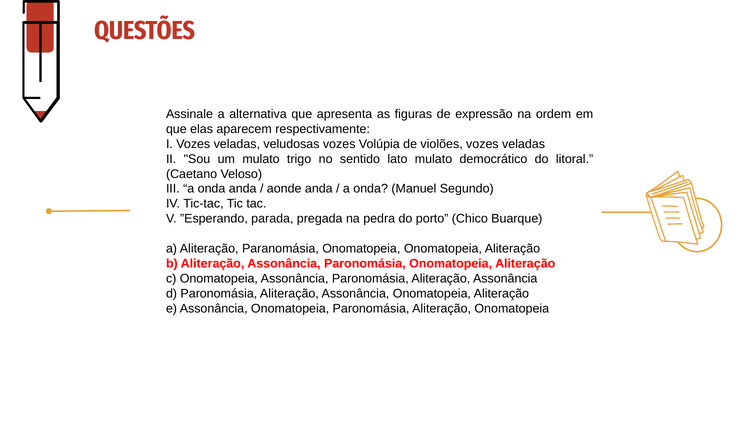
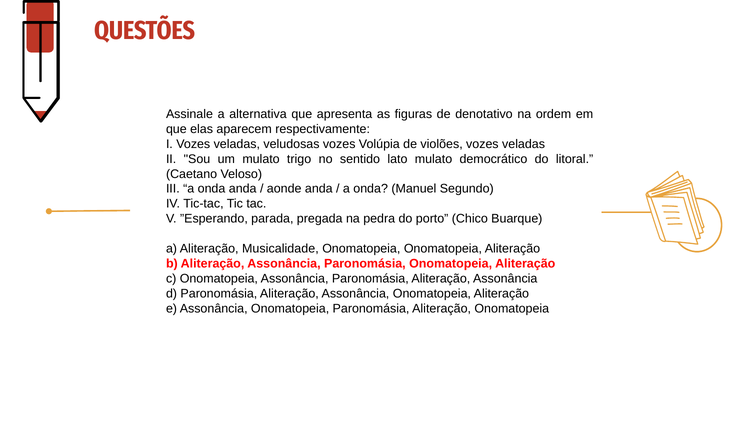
expressão: expressão -> denotativo
Paranomásia: Paranomásia -> Musicalidade
